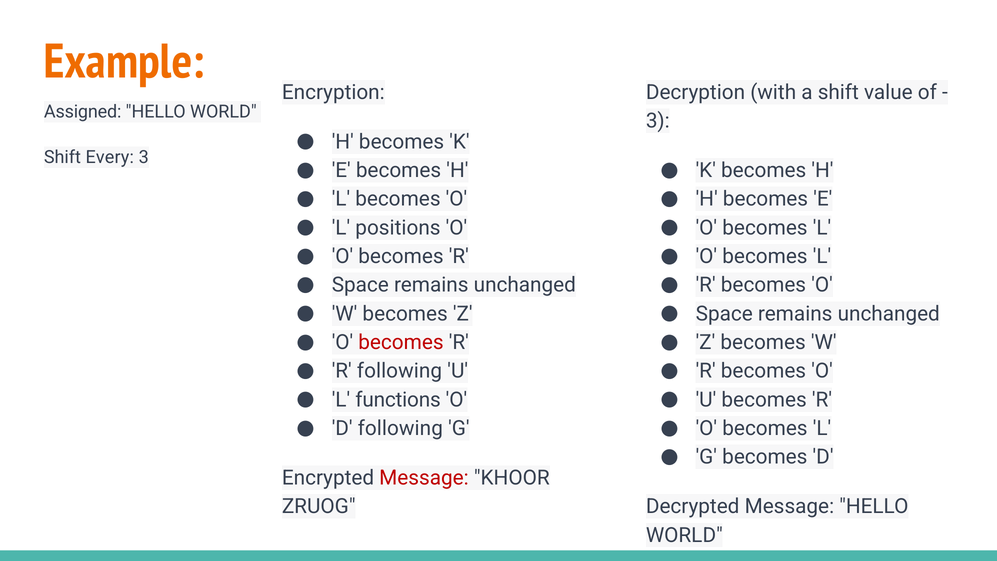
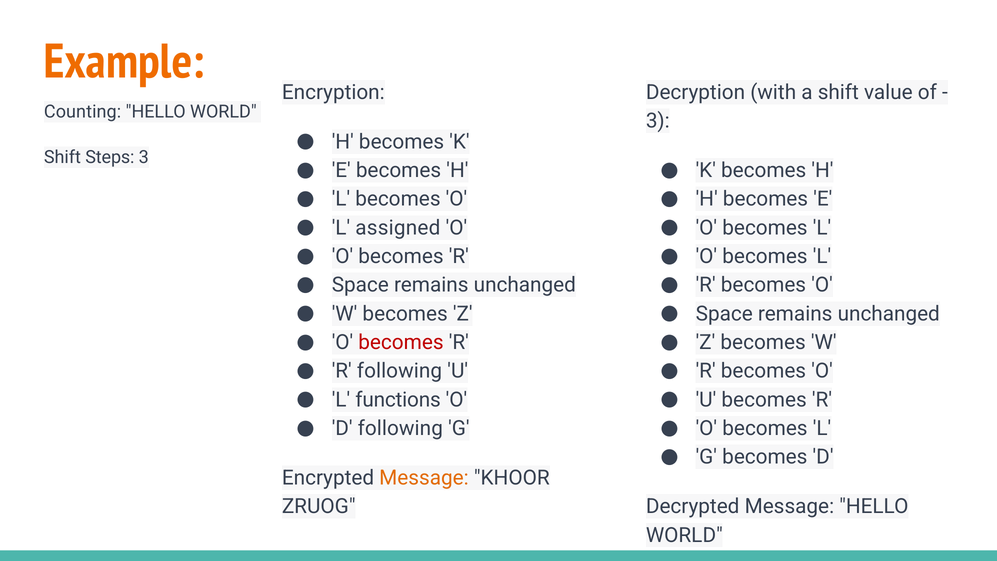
Assigned: Assigned -> Counting
Every: Every -> Steps
positions: positions -> assigned
Message at (424, 478) colour: red -> orange
